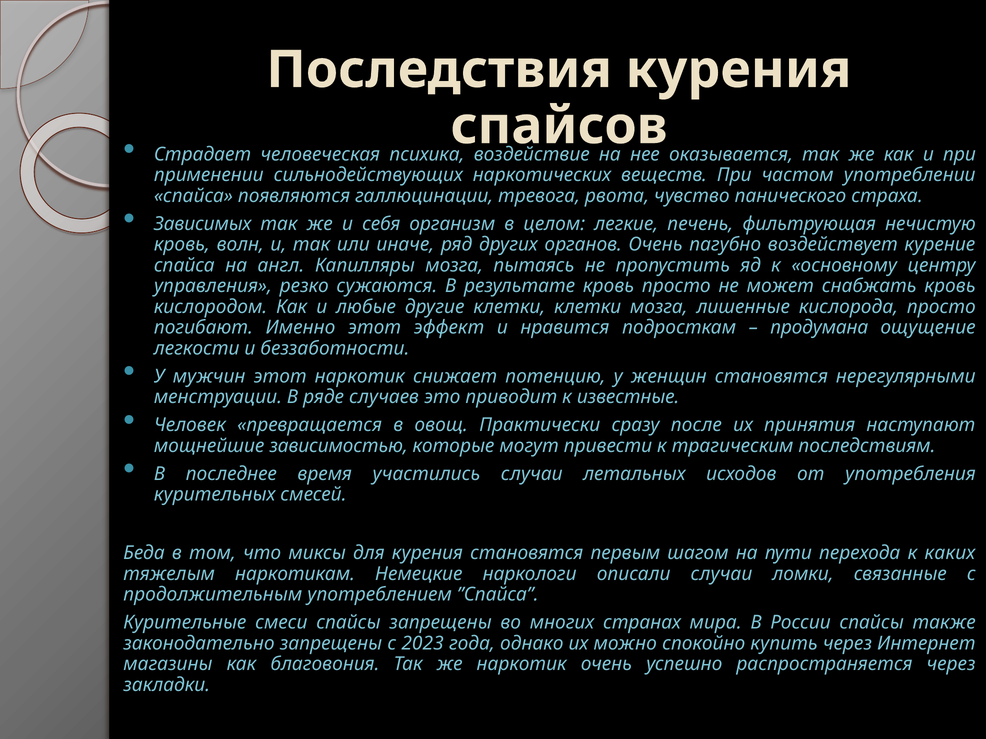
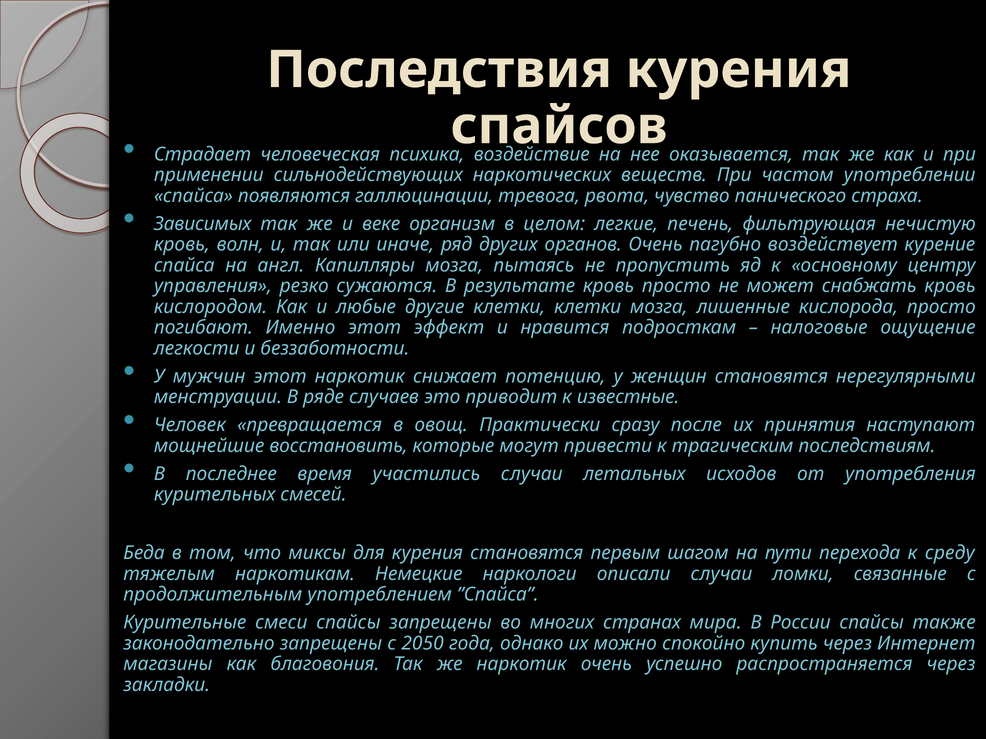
себя: себя -> веке
продумана: продумана -> налоговые
зависимостью: зависимостью -> восстановить
каких: каких -> среду
2023: 2023 -> 2050
